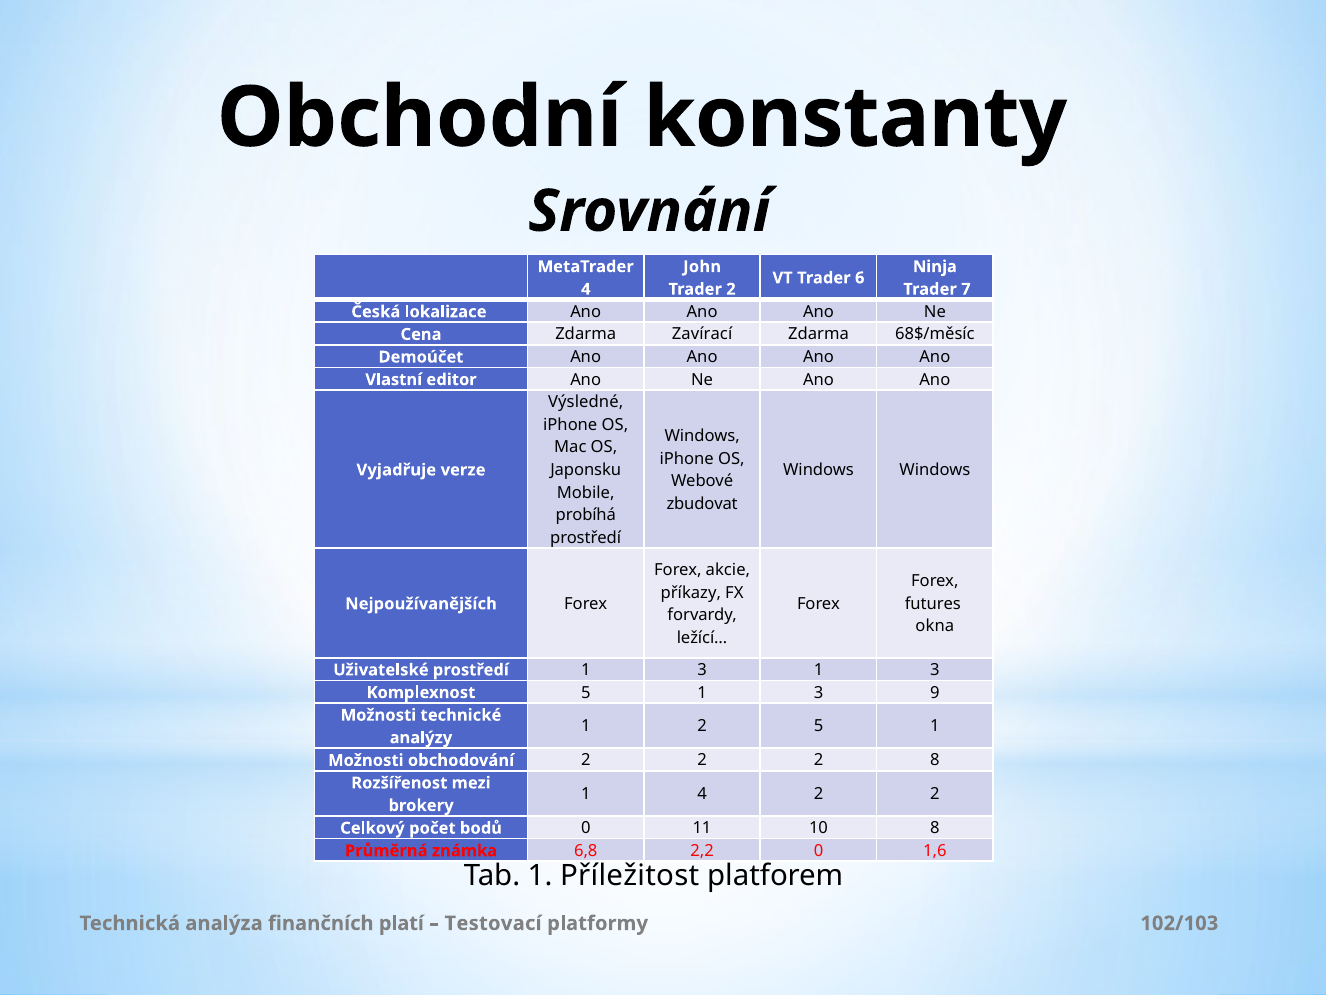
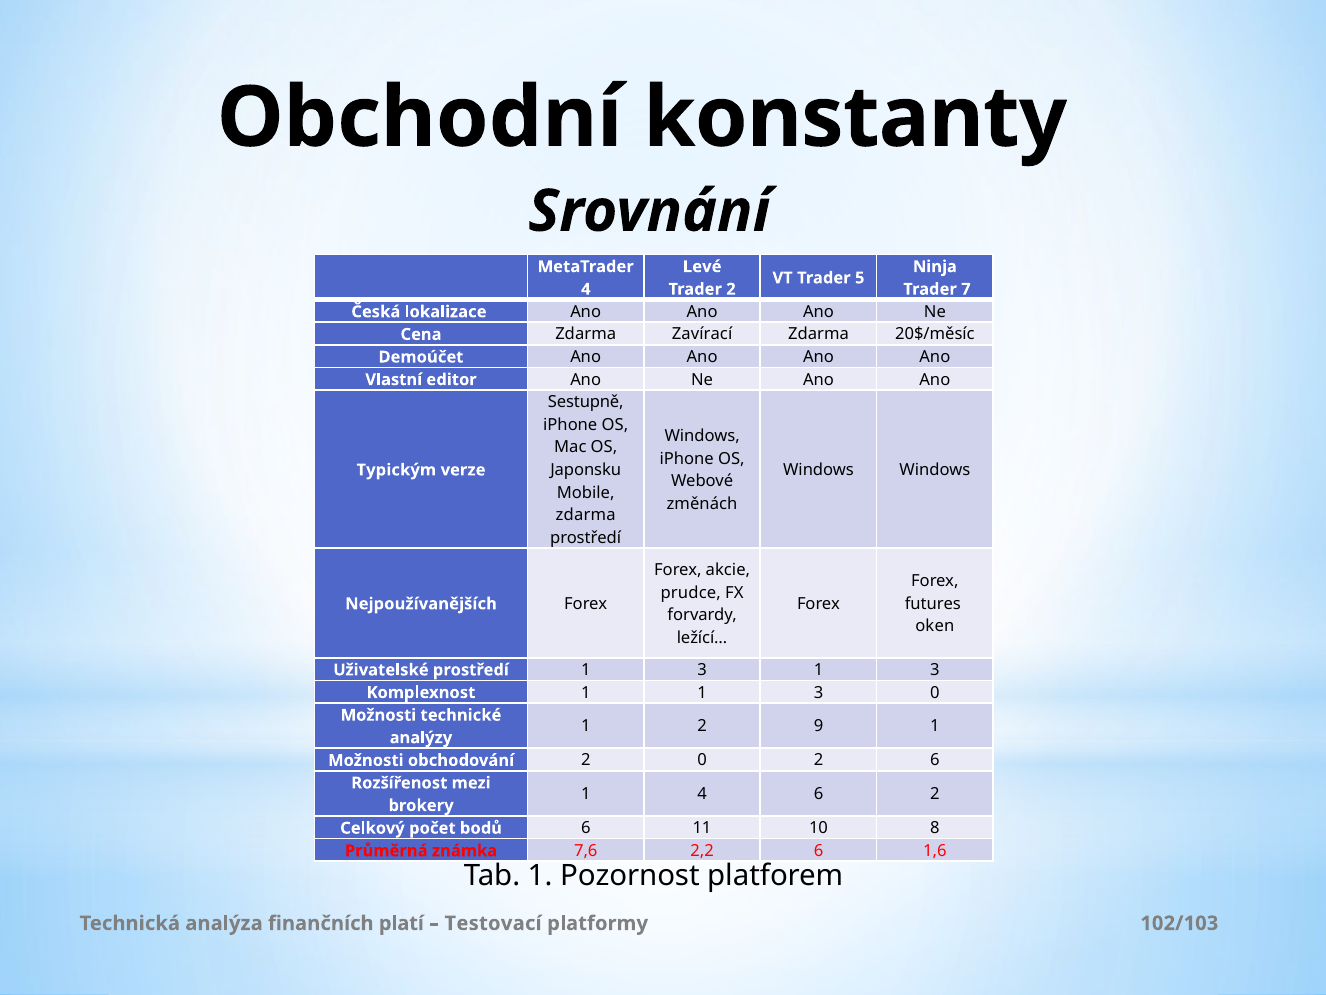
John: John -> Levé
6: 6 -> 5
68$/měsíc: 68$/měsíc -> 20$/měsíc
Výsledné: Výsledné -> Sestupně
Vyjadřuje: Vyjadřuje -> Typickým
zbudovat: zbudovat -> změnách
probíhá at (586, 515): probíhá -> zdarma
příkazy: příkazy -> prudce
okna: okna -> oken
5 at (586, 692): 5 -> 1
3 9: 9 -> 0
2 5: 5 -> 9
2 at (702, 760): 2 -> 0
2 8: 8 -> 6
4 2: 2 -> 6
0 at (586, 828): 0 -> 6
6,8: 6,8 -> 7,6
2,2 0: 0 -> 6
Příležitost: Příležitost -> Pozornost
